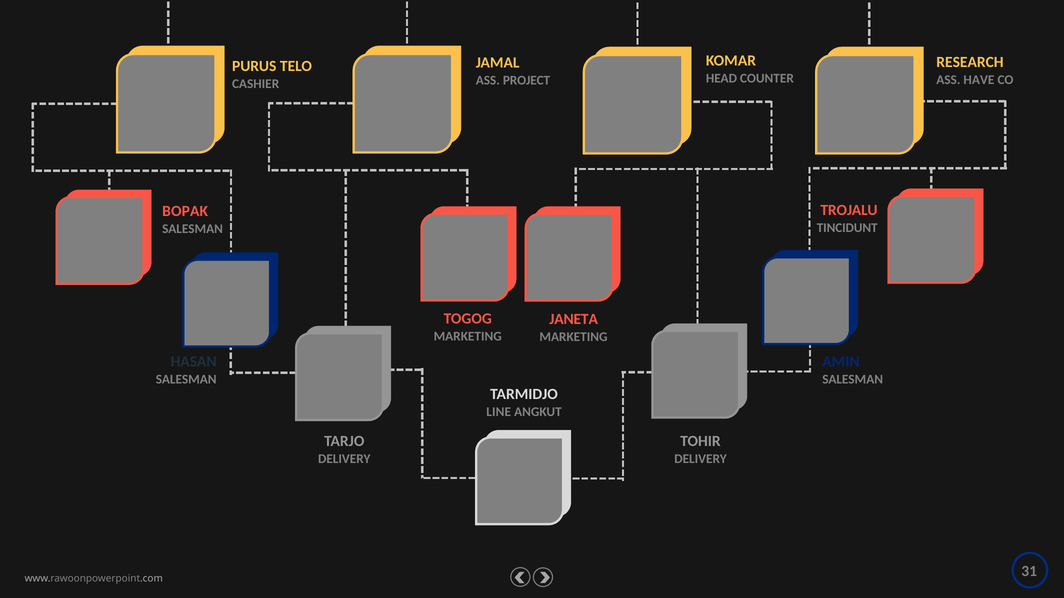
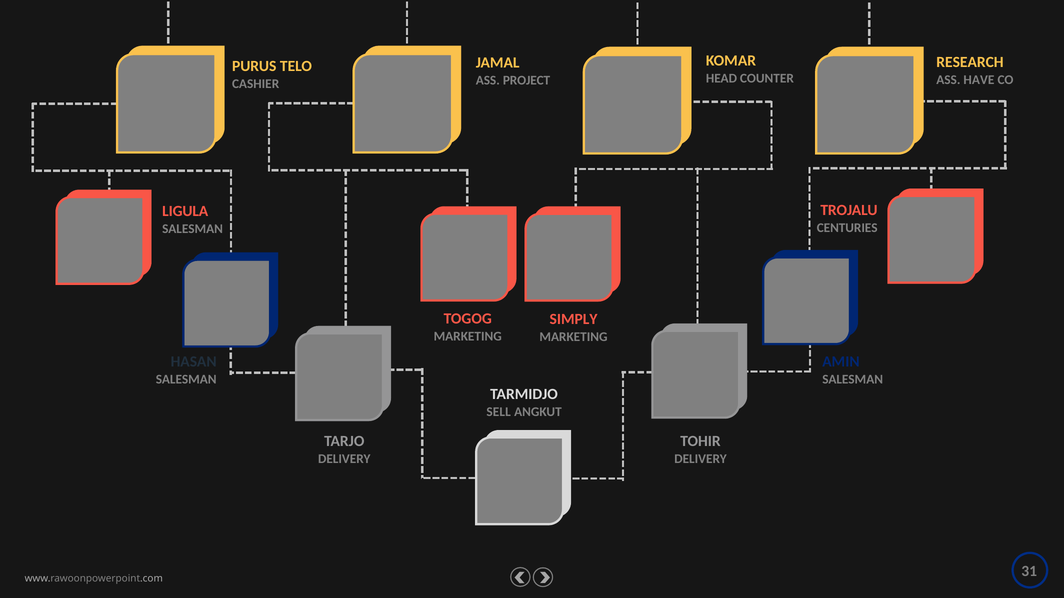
BOPAK: BOPAK -> LIGULA
TINCIDUNT: TINCIDUNT -> CENTURIES
JANETA: JANETA -> SIMPLY
LINE: LINE -> SELL
